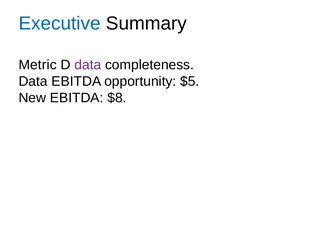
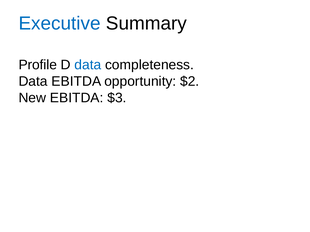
Metric: Metric -> Profile
data at (88, 65) colour: purple -> blue
$5: $5 -> $2
$8: $8 -> $3
